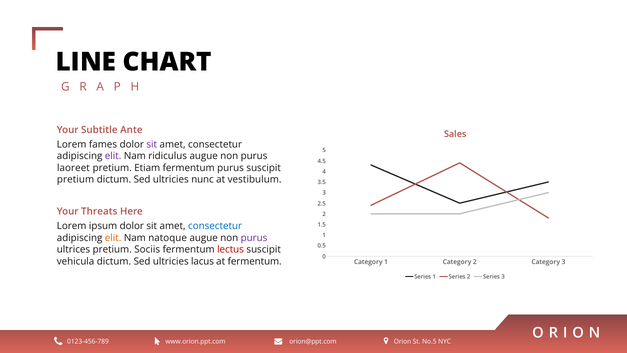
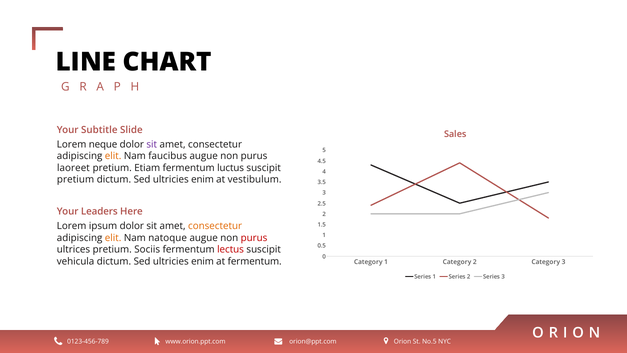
Ante: Ante -> Slide
fames: fames -> neque
elit at (113, 156) colour: purple -> orange
ridiculus: ridiculus -> faucibus
fermentum purus: purus -> luctus
nunc at (202, 180): nunc -> enim
Threats: Threats -> Leaders
consectetur at (215, 226) colour: blue -> orange
purus at (254, 238) colour: purple -> red
lacus at (203, 261): lacus -> enim
